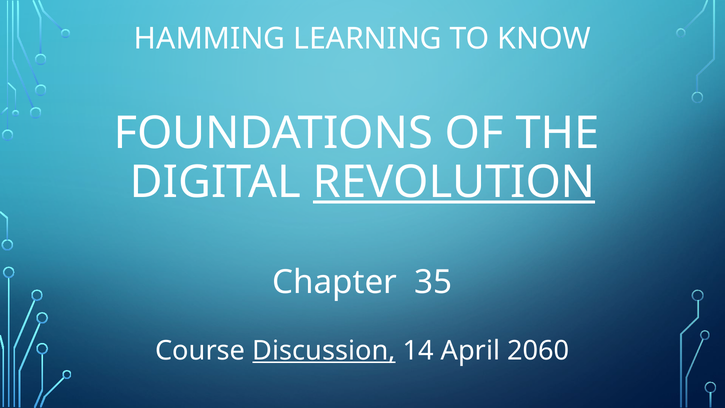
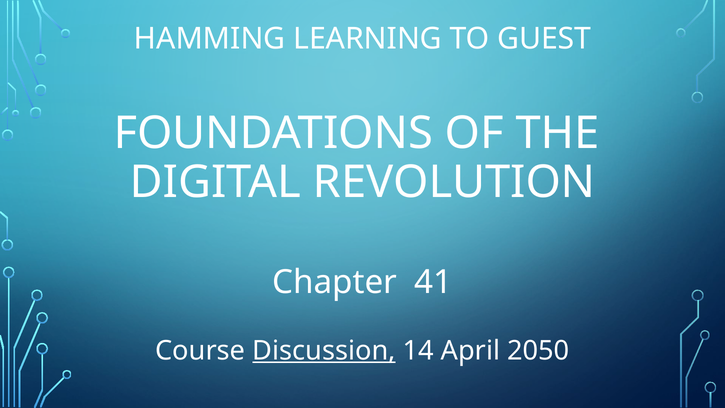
KNOW: KNOW -> GUEST
REVOLUTION underline: present -> none
35: 35 -> 41
2060: 2060 -> 2050
